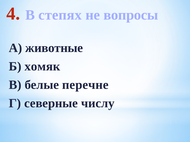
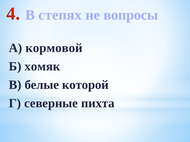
животные: животные -> кормовой
перечне: перечне -> которой
числу: числу -> пихта
